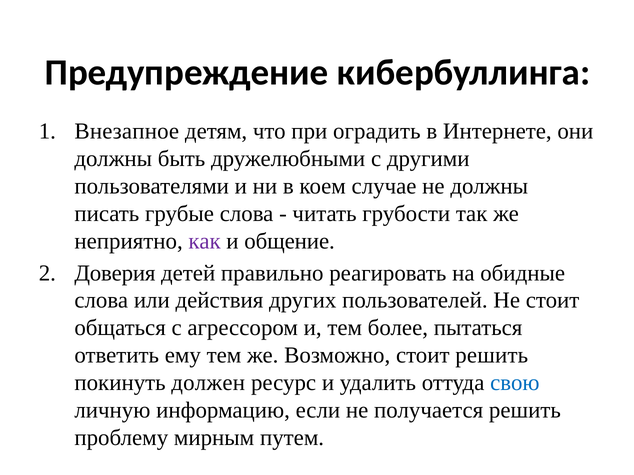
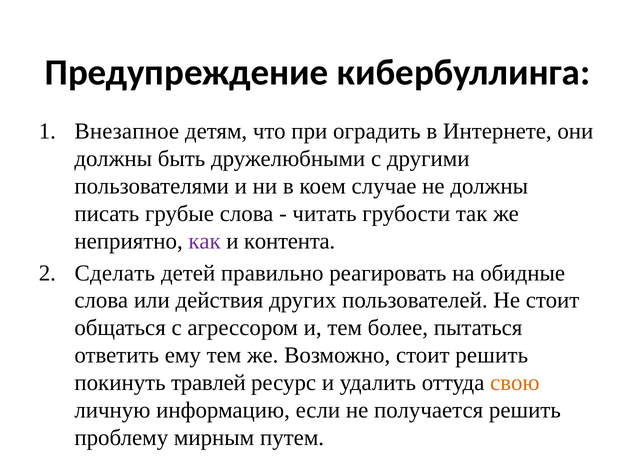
общение: общение -> контента
Доверия: Доверия -> Сделать
должен: должен -> травлей
свою colour: blue -> orange
